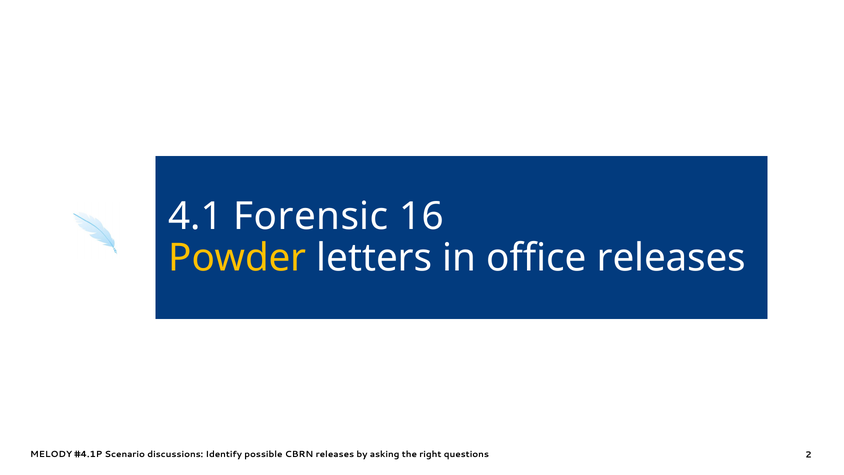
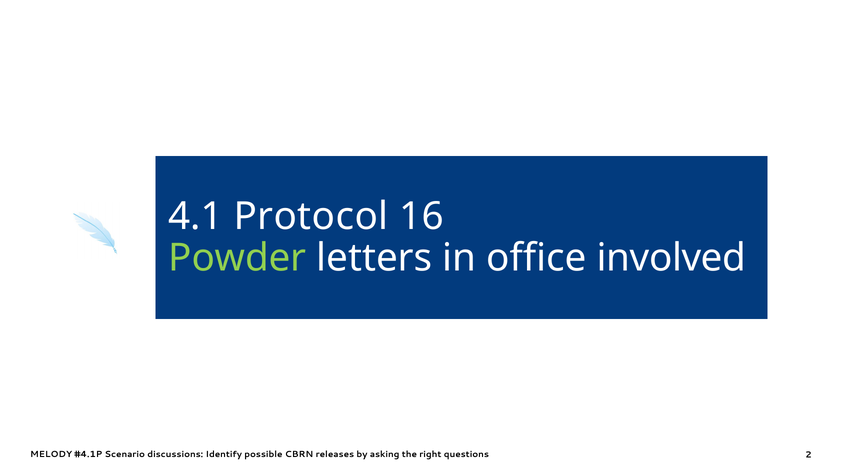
Forensic: Forensic -> Protocol
Powder colour: yellow -> light green
office releases: releases -> involved
